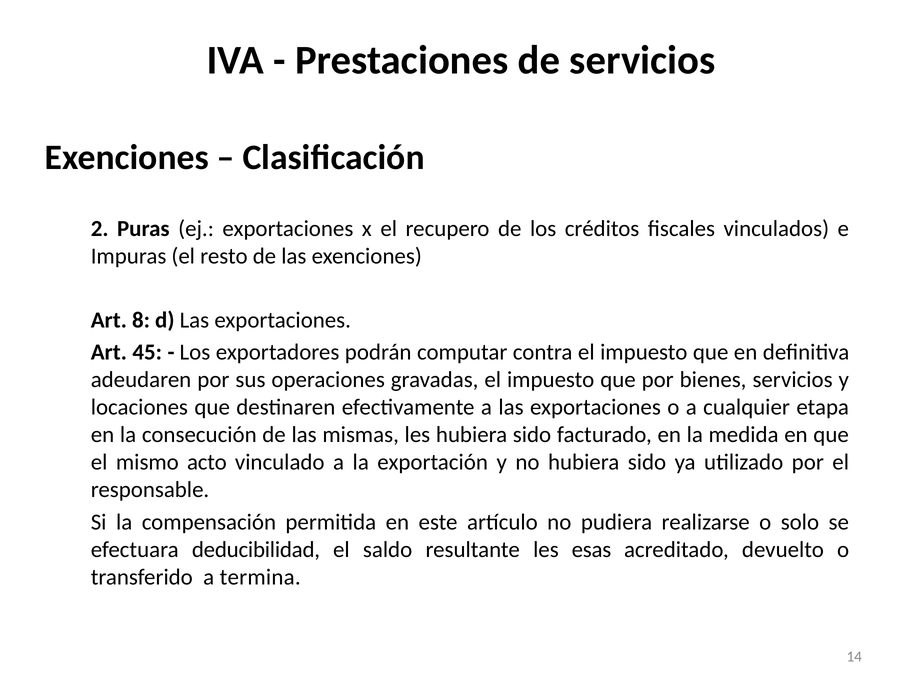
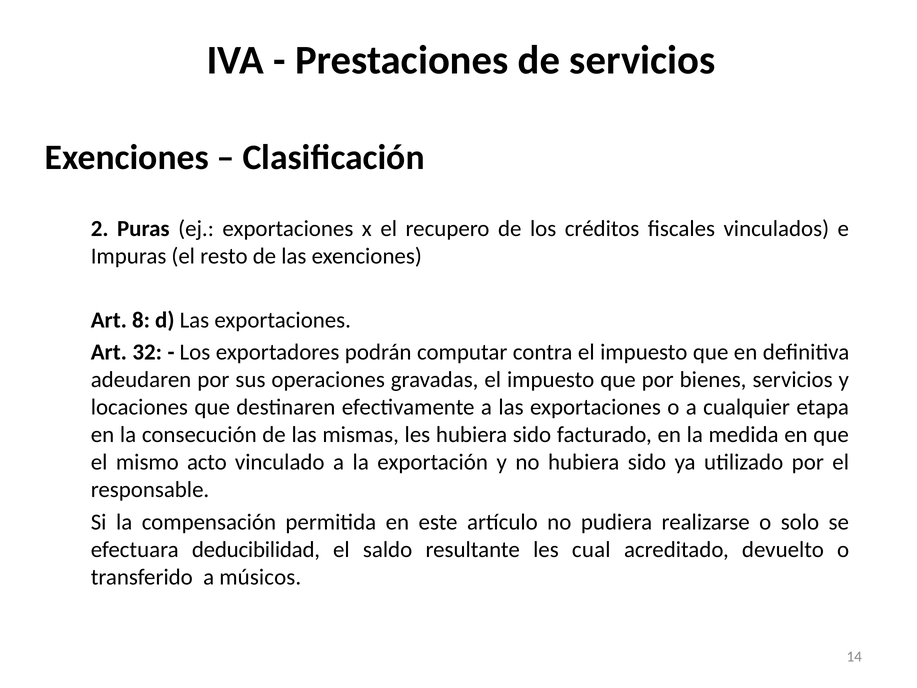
45: 45 -> 32
esas: esas -> cual
termina: termina -> músicos
